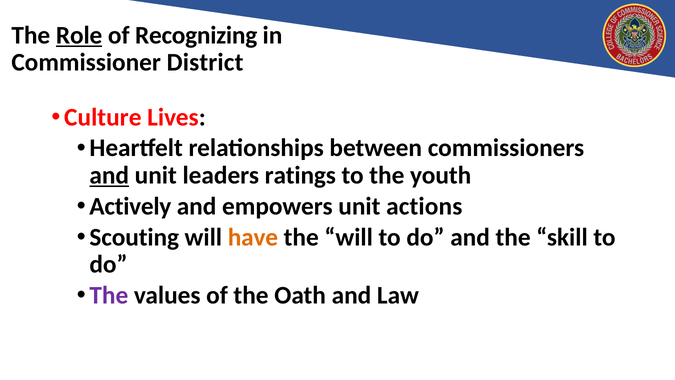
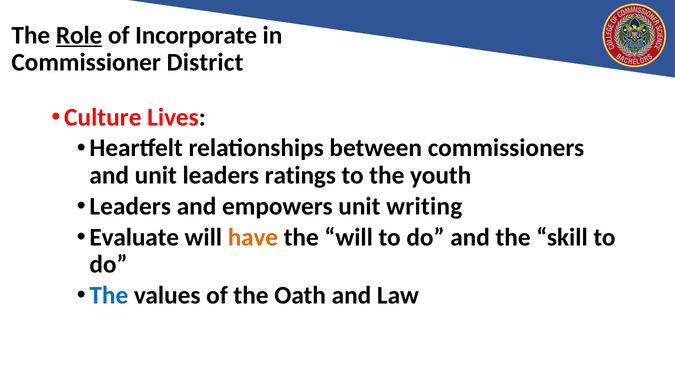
Recognizing: Recognizing -> Incorporate
and at (109, 175) underline: present -> none
Actively at (130, 206): Actively -> Leaders
actions: actions -> writing
Scouting: Scouting -> Evaluate
The at (109, 295) colour: purple -> blue
